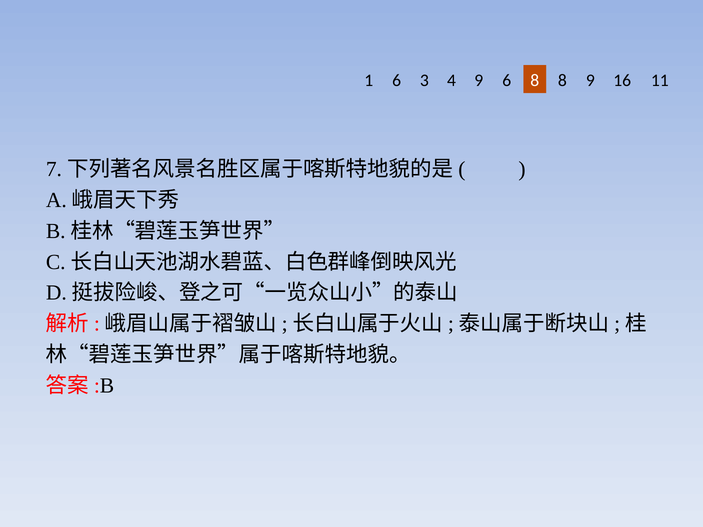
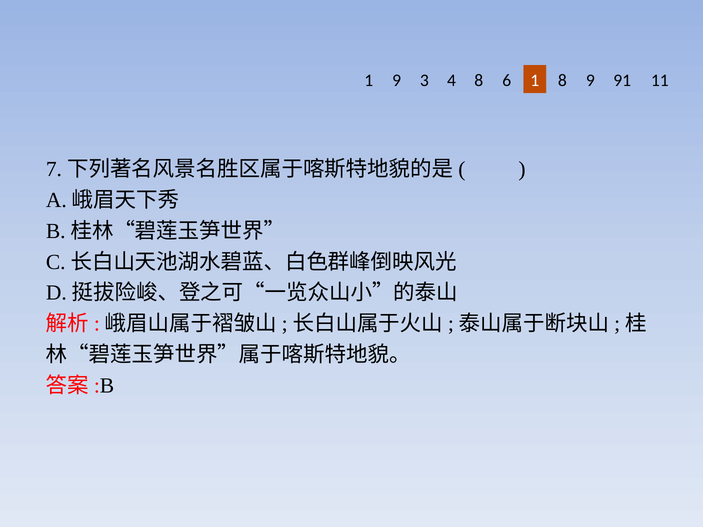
1 6: 6 -> 9
4 9: 9 -> 8
6 8: 8 -> 1
16: 16 -> 91
